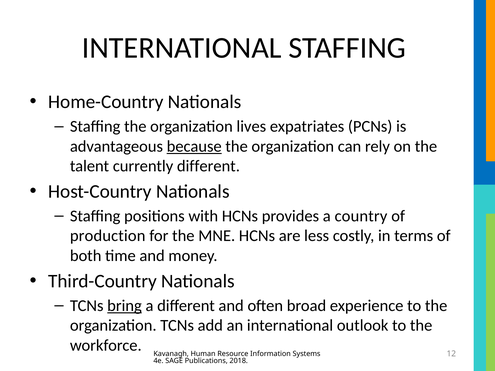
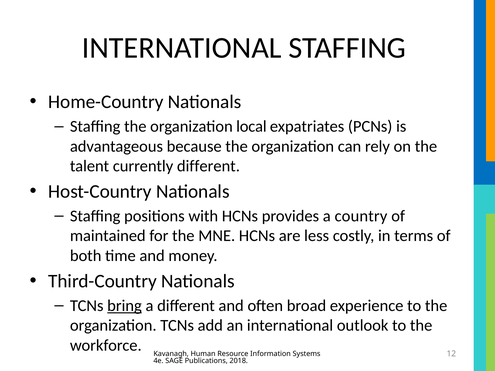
lives: lives -> local
because underline: present -> none
production: production -> maintained
